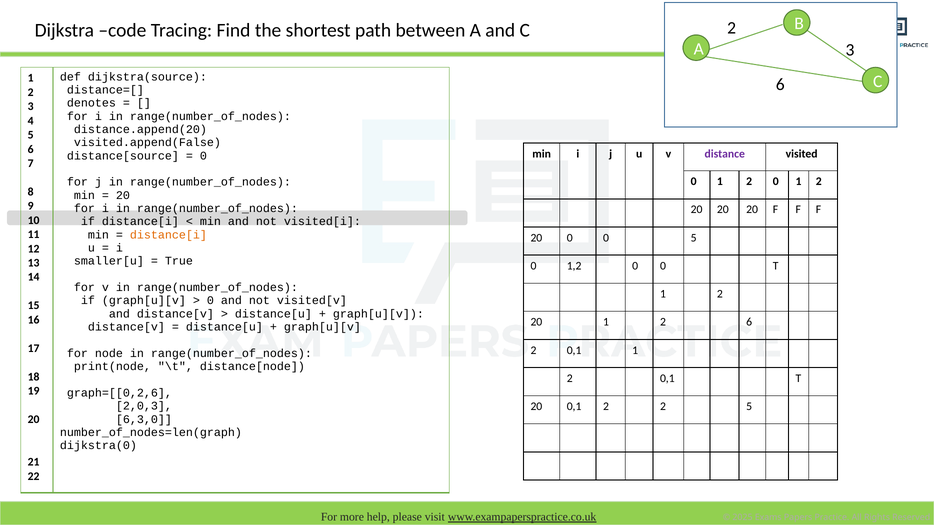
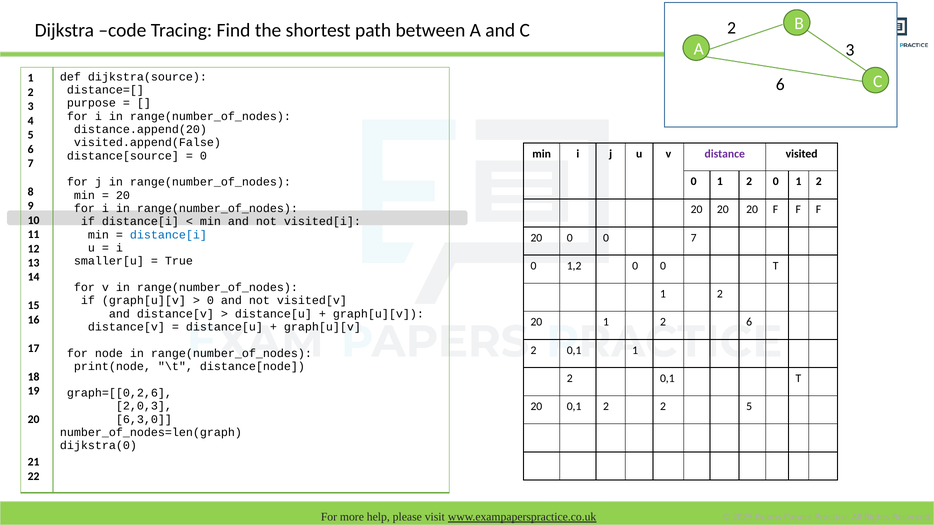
denotes: denotes -> purpose
distance[i at (168, 235) colour: orange -> blue
0 5: 5 -> 7
